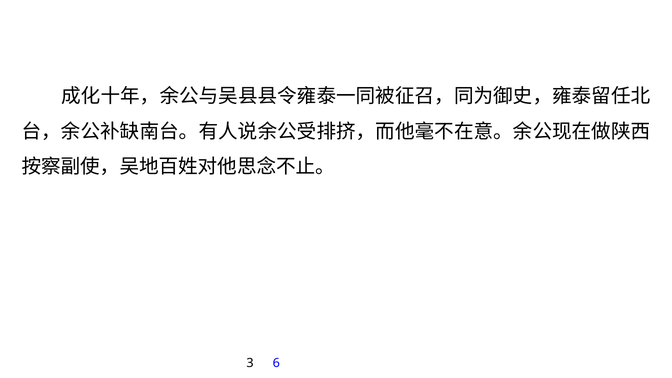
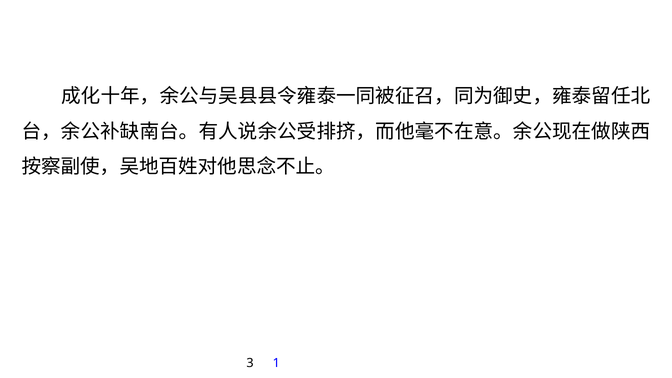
6: 6 -> 1
